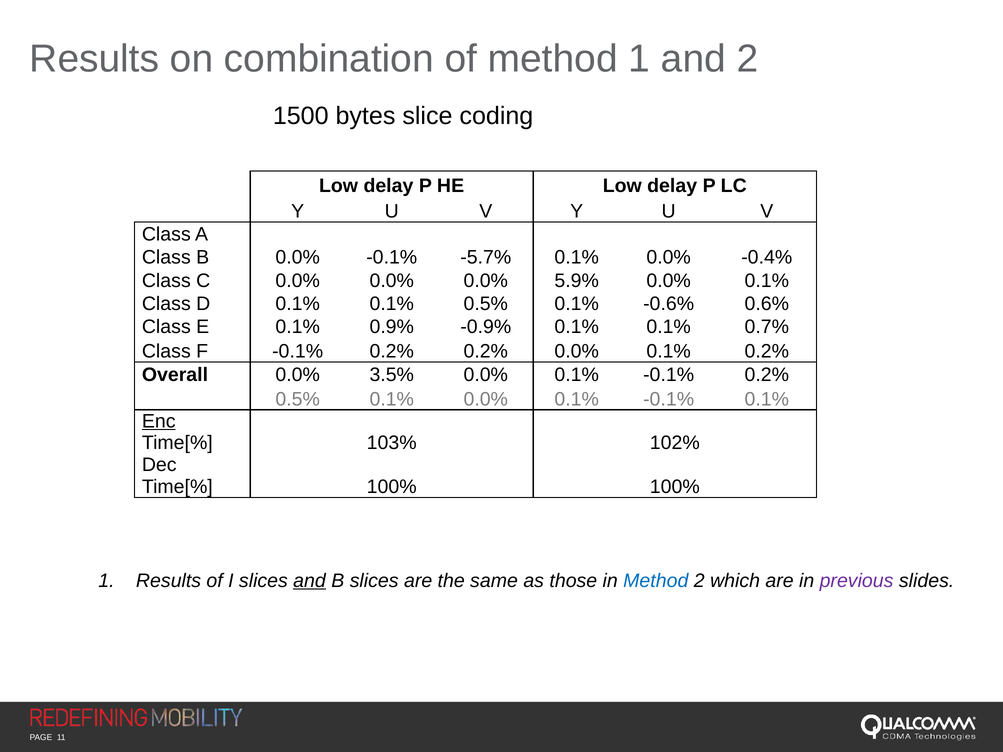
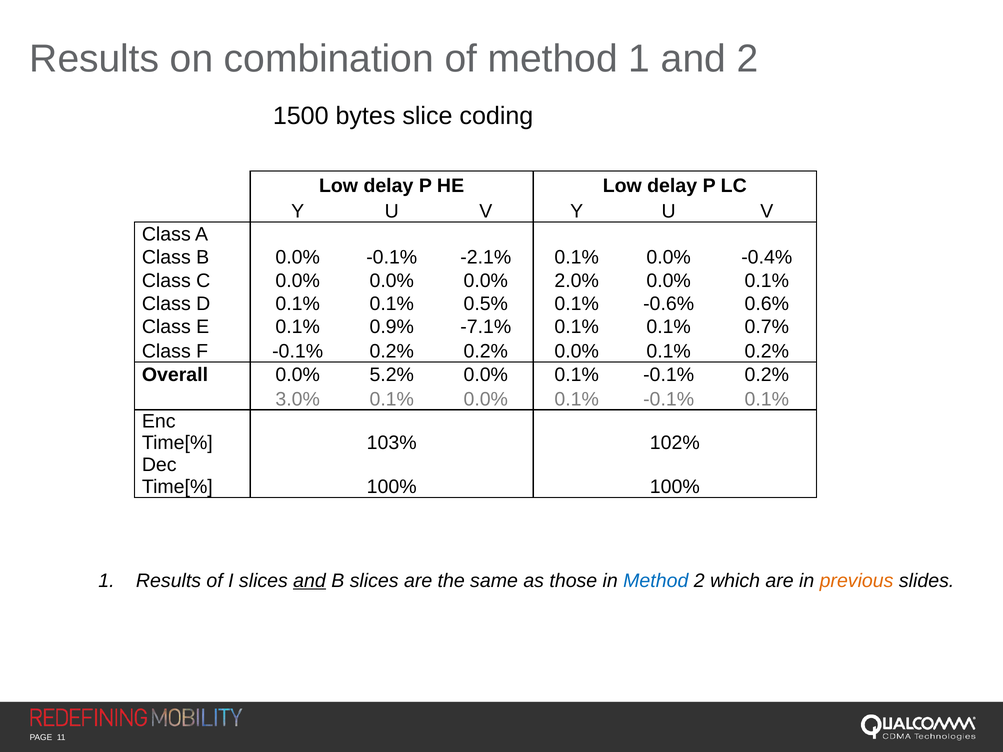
-5.7%: -5.7% -> -2.1%
5.9%: 5.9% -> 2.0%
-0.9%: -0.9% -> -7.1%
3.5%: 3.5% -> 5.2%
0.5% at (298, 399): 0.5% -> 3.0%
Enc underline: present -> none
previous colour: purple -> orange
